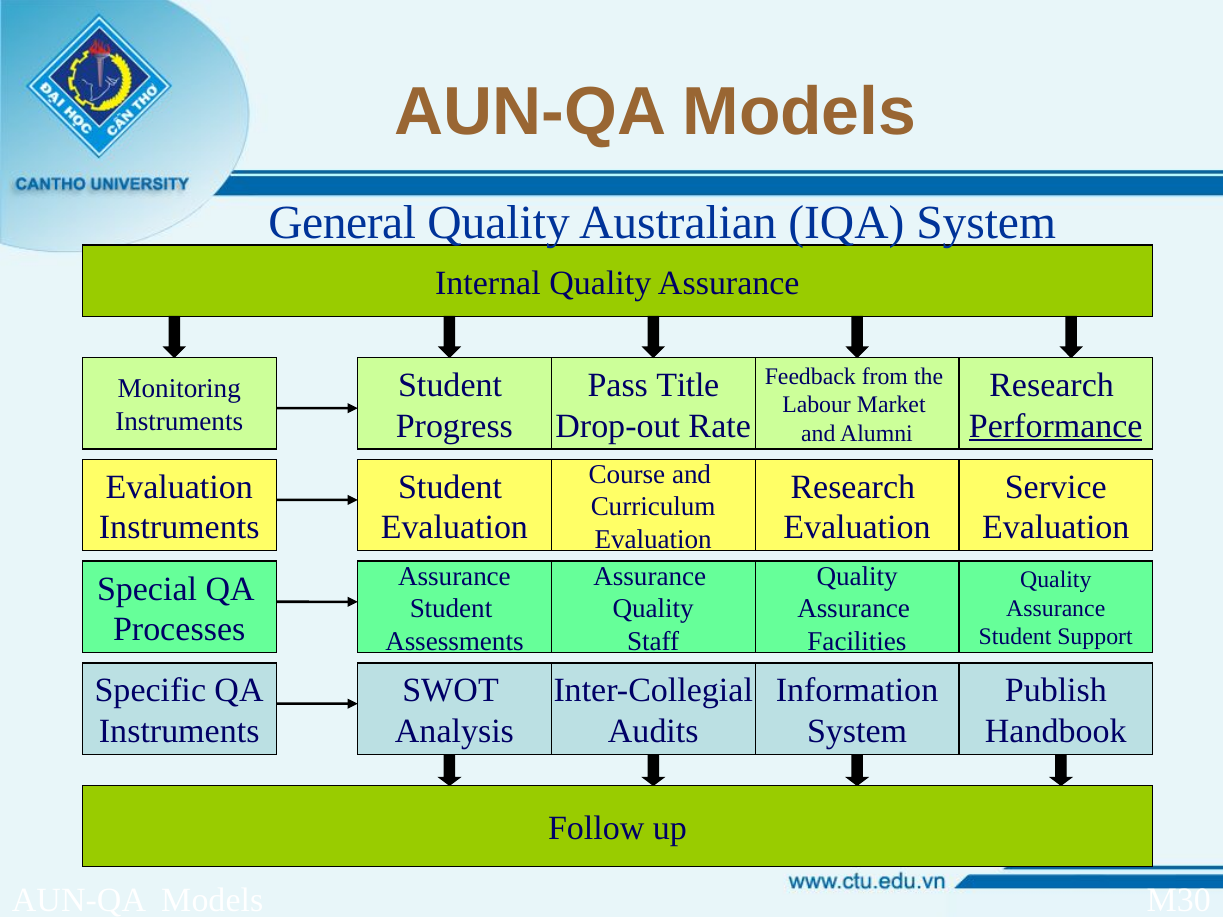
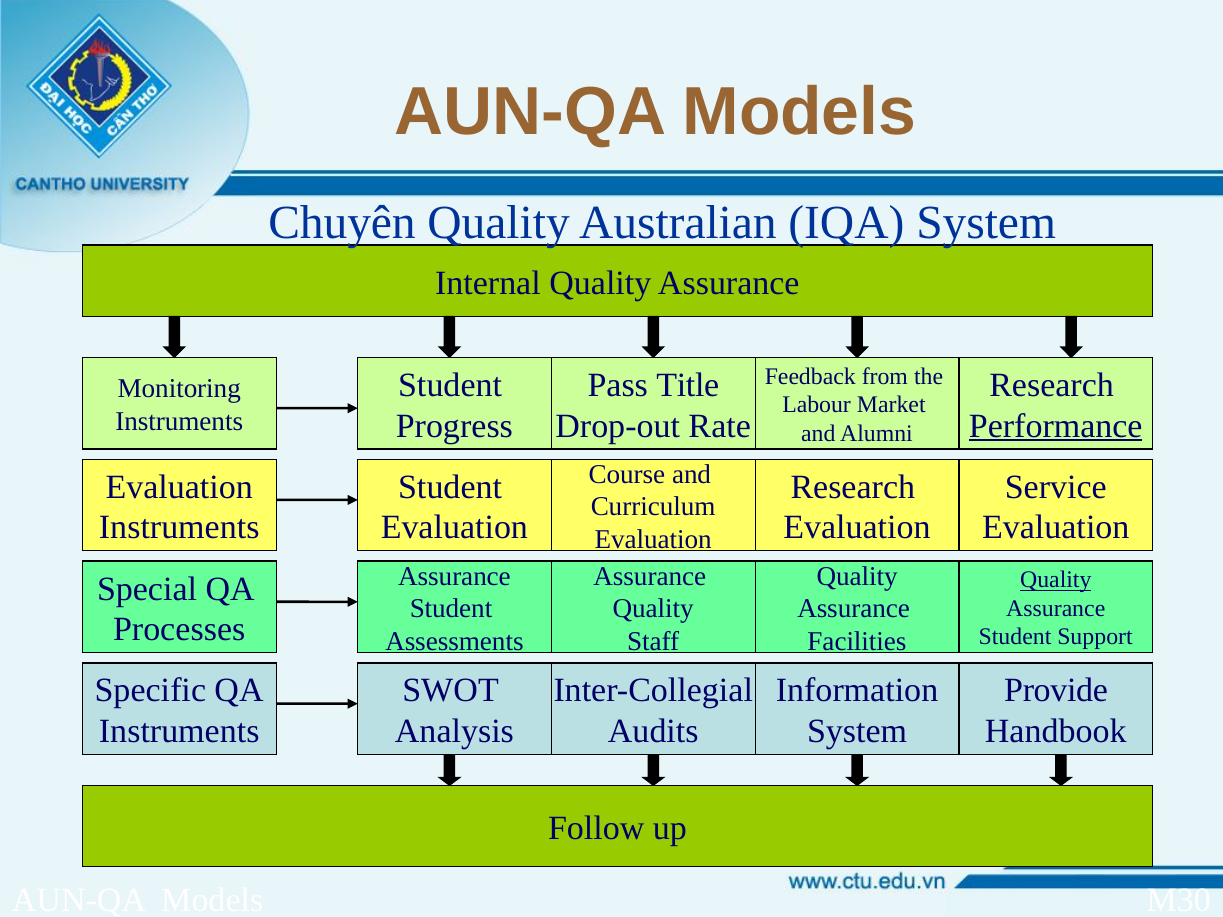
General: General -> Chuyên
Quality at (1056, 580) underline: none -> present
Publish: Publish -> Provide
